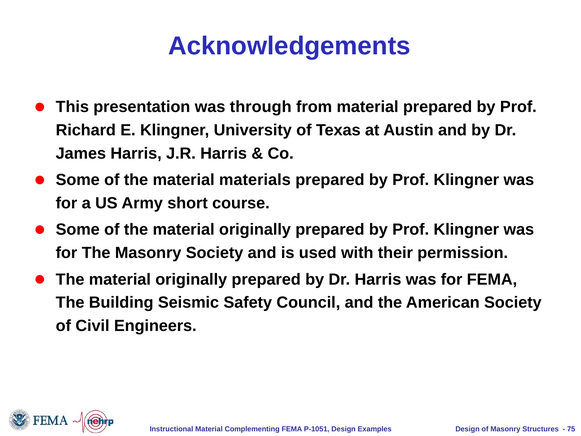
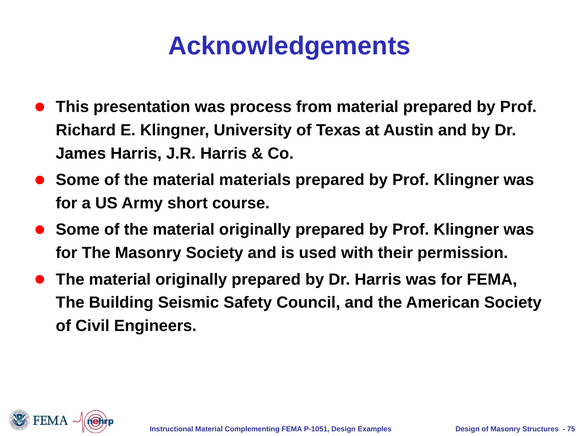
through: through -> process
